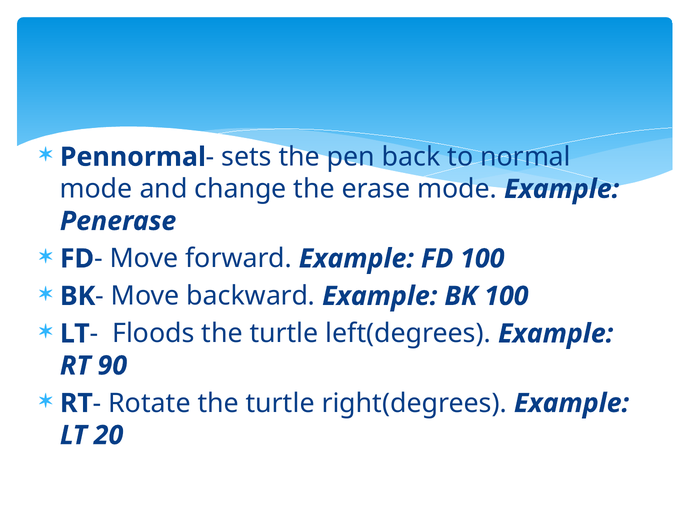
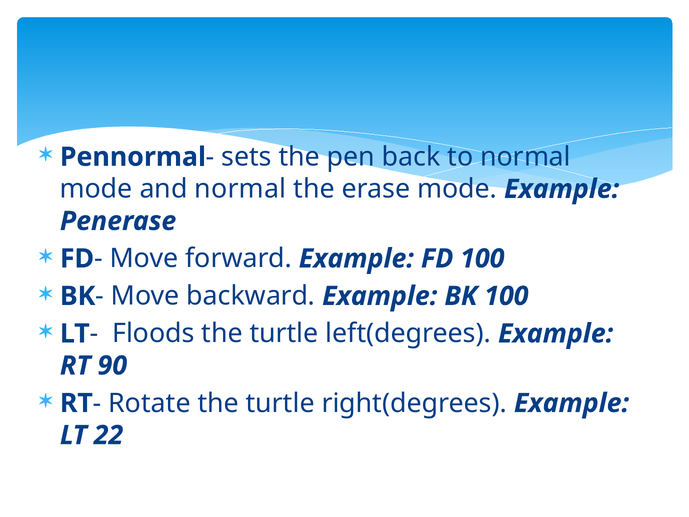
and change: change -> normal
20: 20 -> 22
